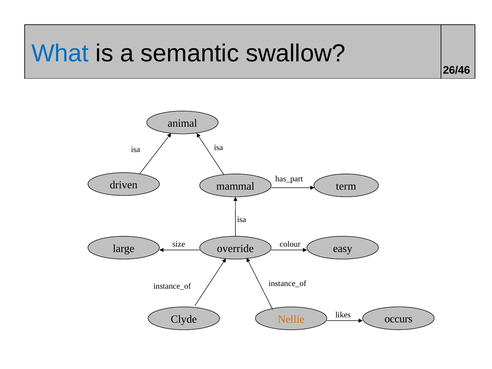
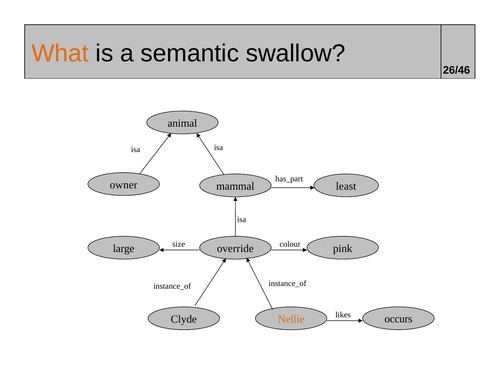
What colour: blue -> orange
driven: driven -> owner
term: term -> least
easy: easy -> pink
